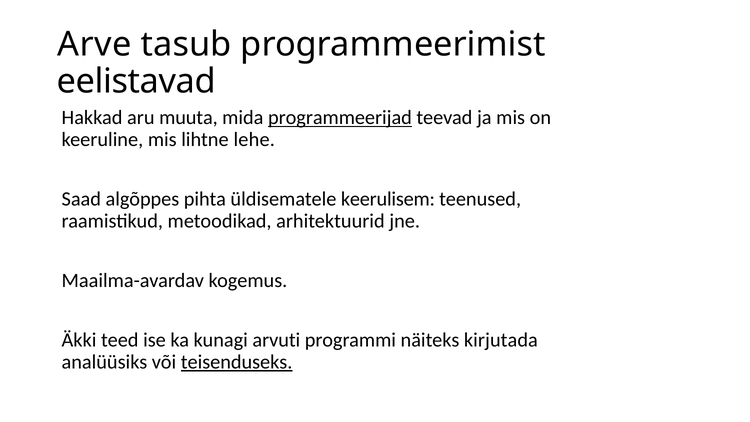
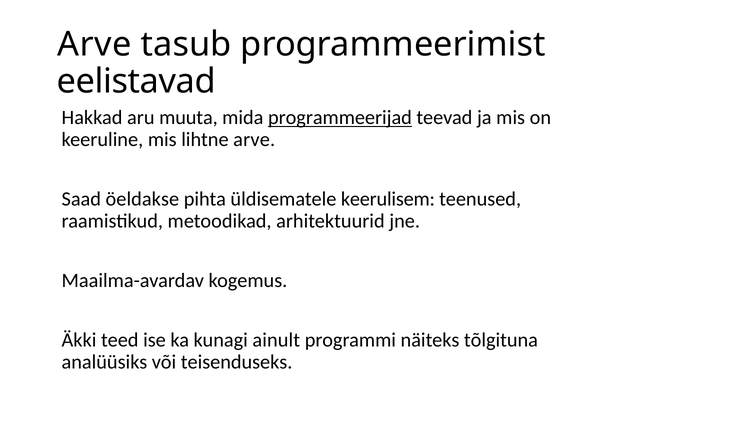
lihtne lehe: lehe -> arve
algõppes: algõppes -> öeldakse
arvuti: arvuti -> ainult
kirjutada: kirjutada -> tõlgituna
teisenduseks underline: present -> none
